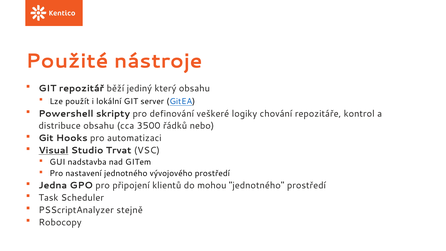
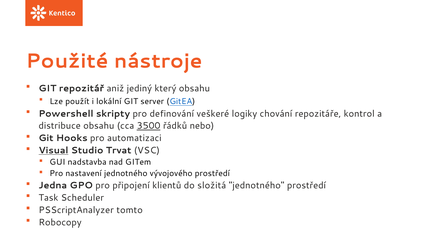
běží: běží -> aniž
3500 underline: none -> present
mohou: mohou -> složitá
stejně: stejně -> tomto
